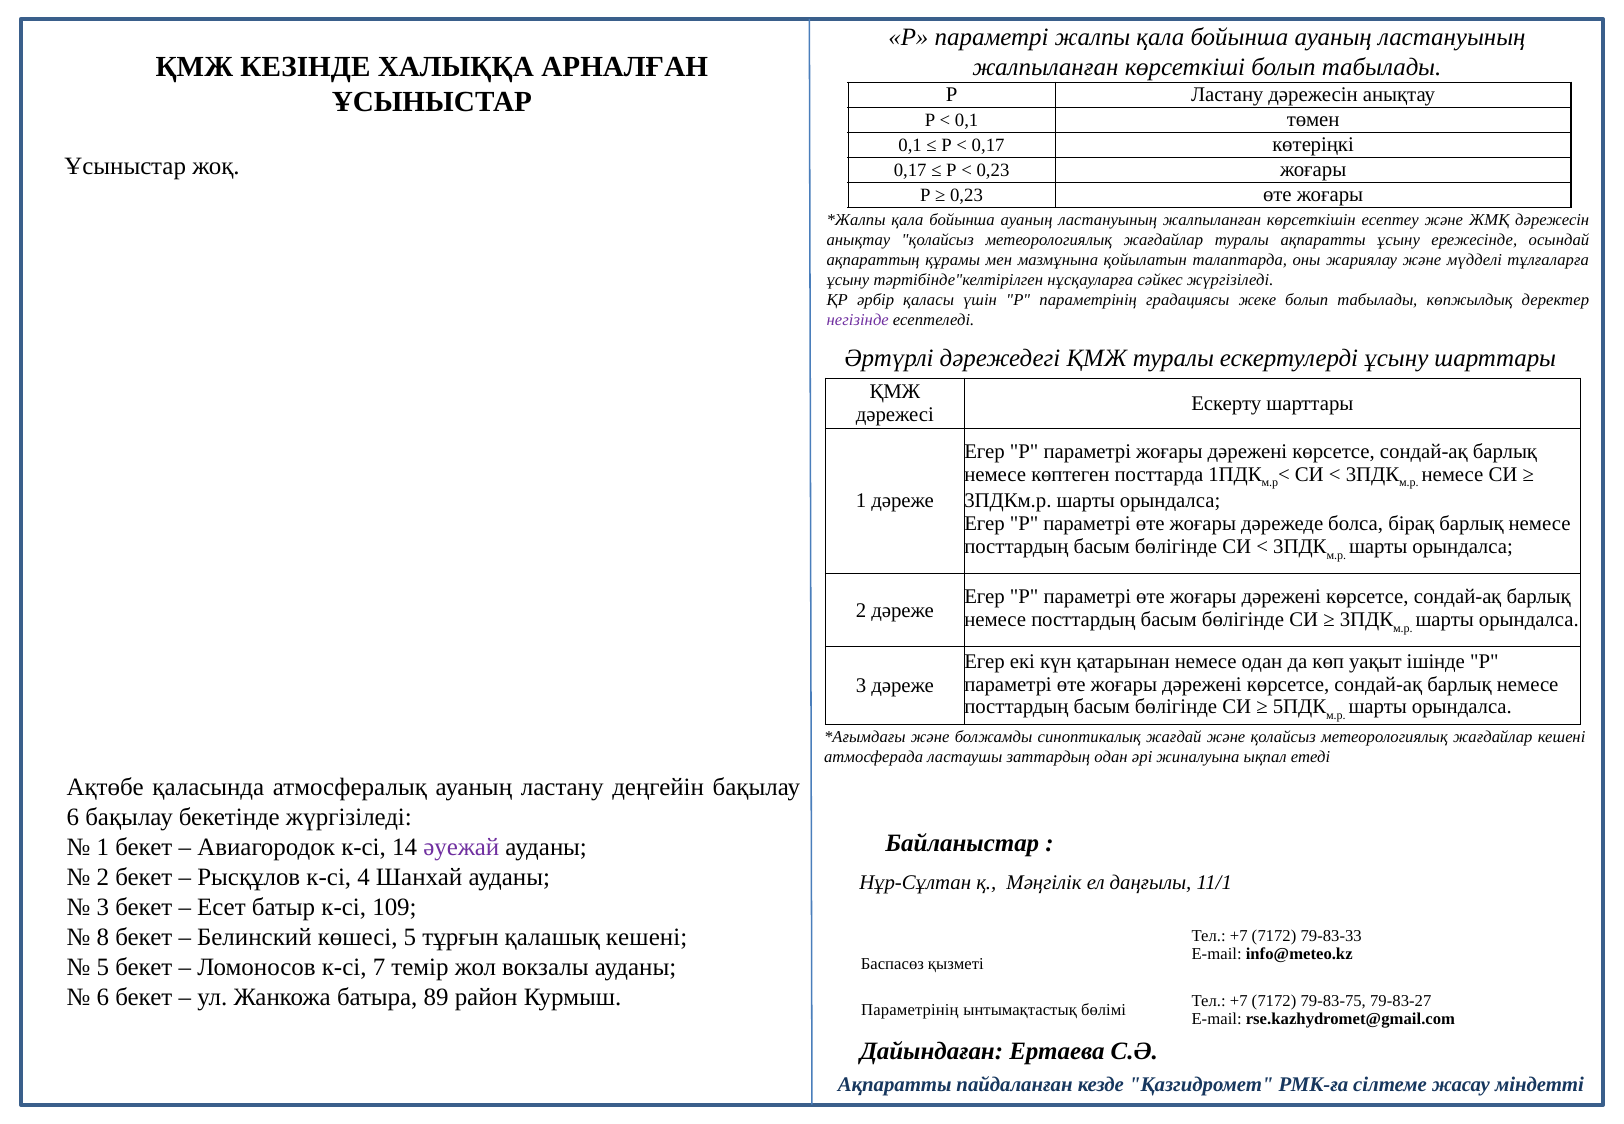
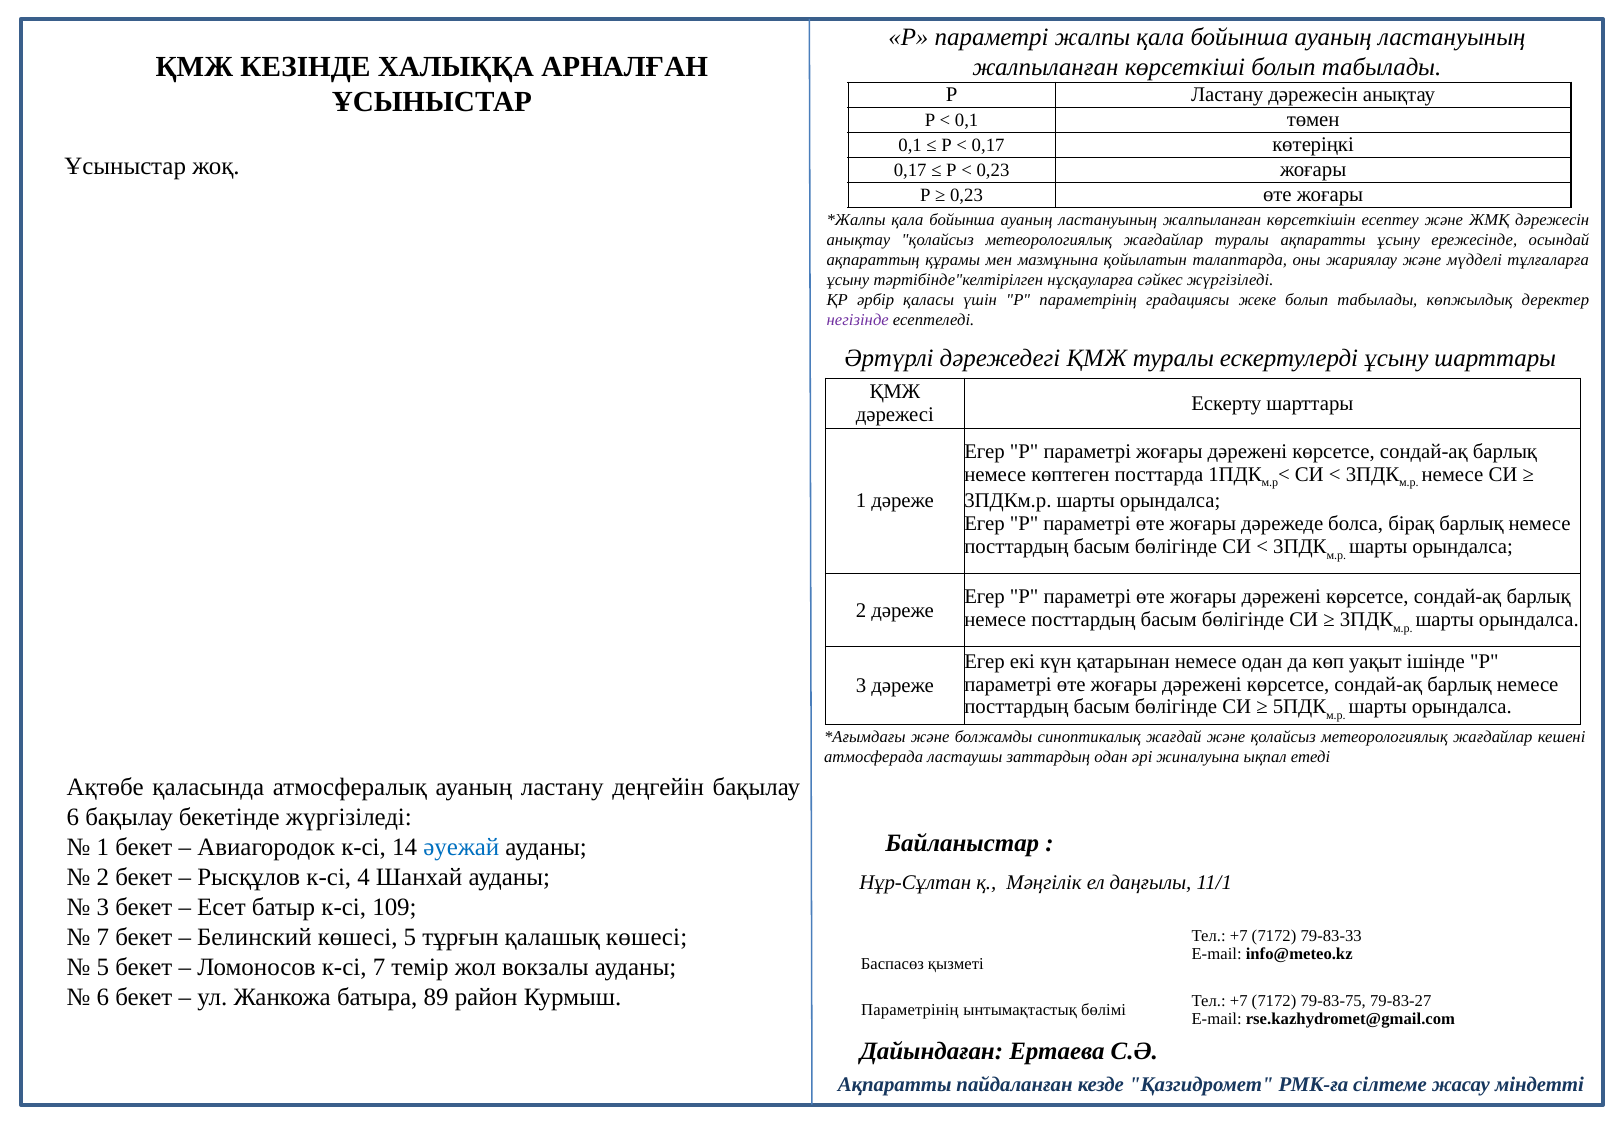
әуежай colour: purple -> blue
8 at (103, 938): 8 -> 7
қалашық кешені: кешені -> көшесі
